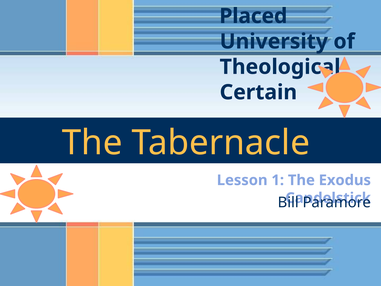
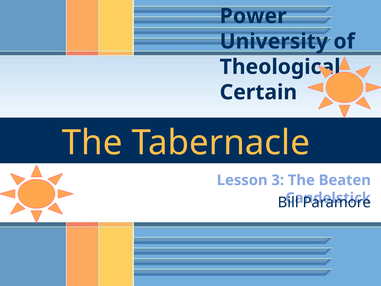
Placed: Placed -> Power
1: 1 -> 3
Exodus: Exodus -> Beaten
